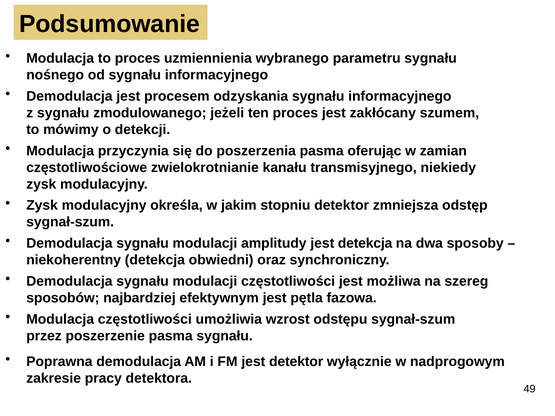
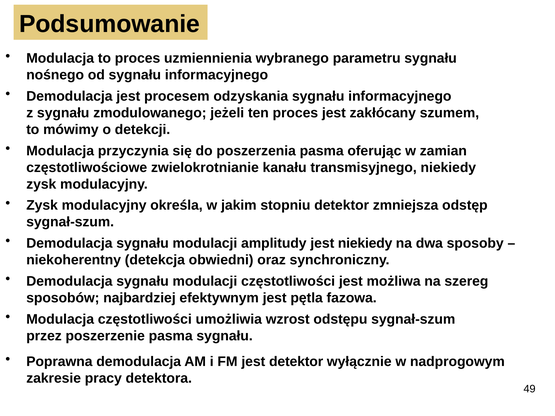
jest detekcja: detekcja -> niekiedy
